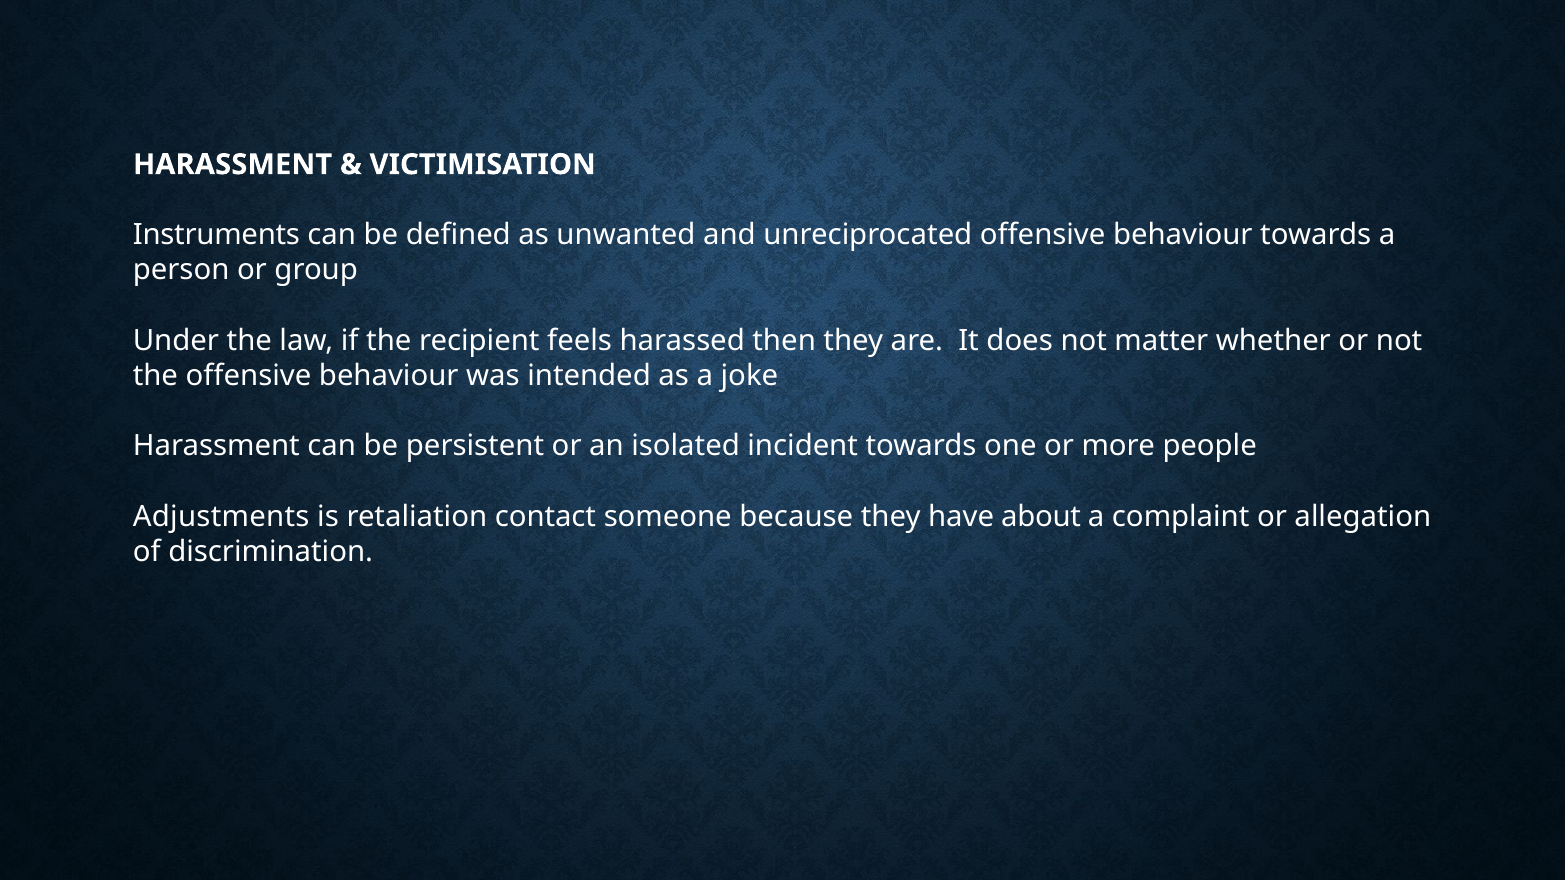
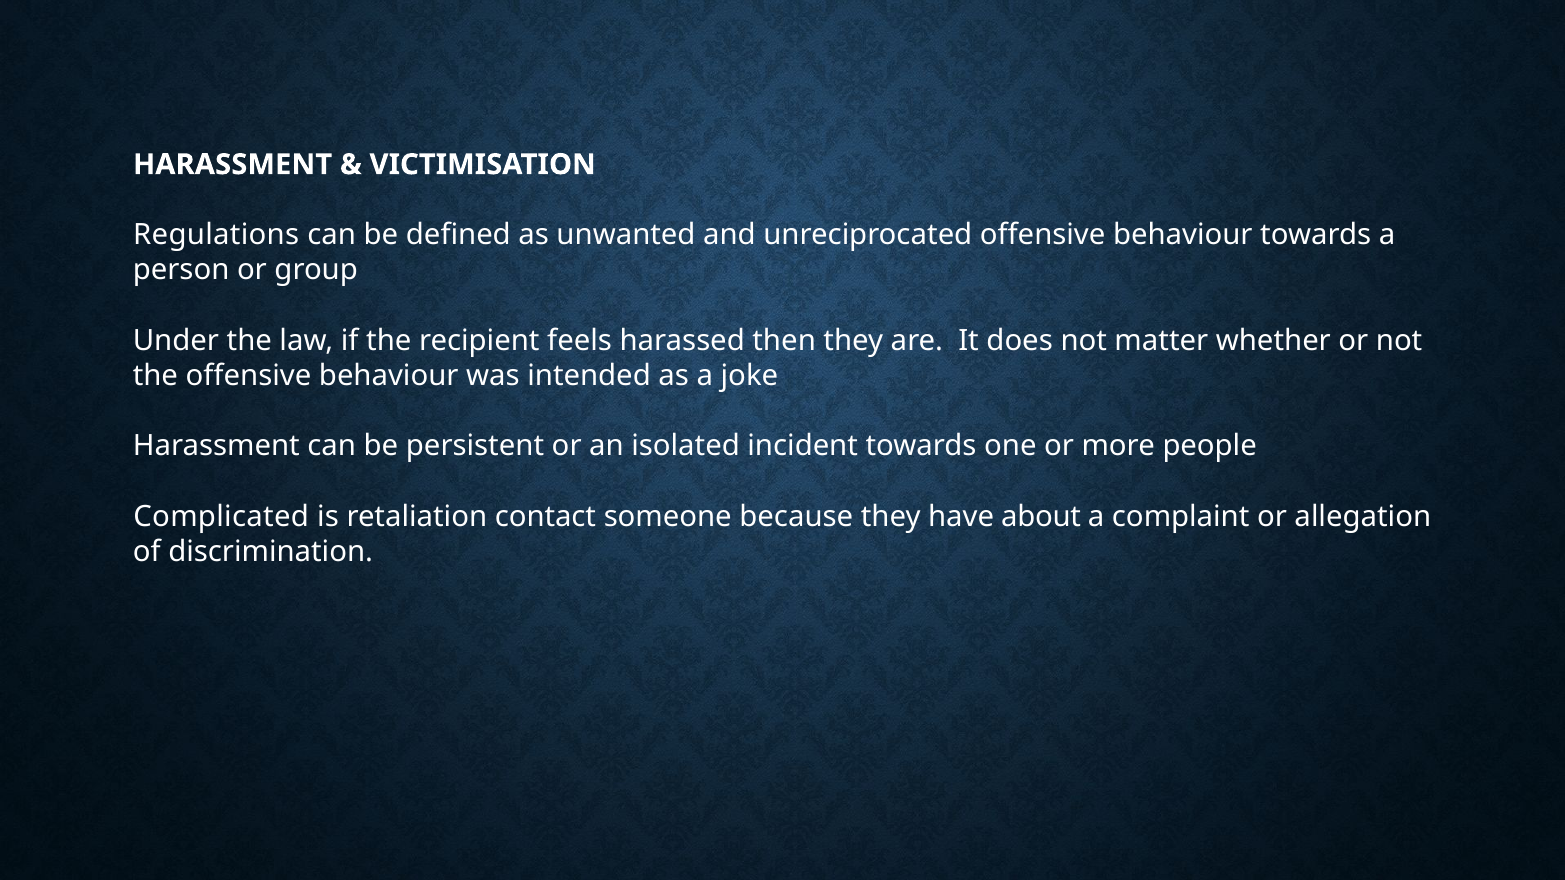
Instruments: Instruments -> Regulations
Adjustments: Adjustments -> Complicated
